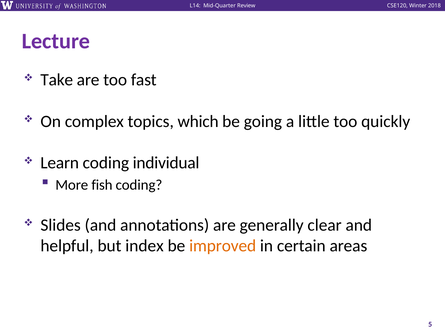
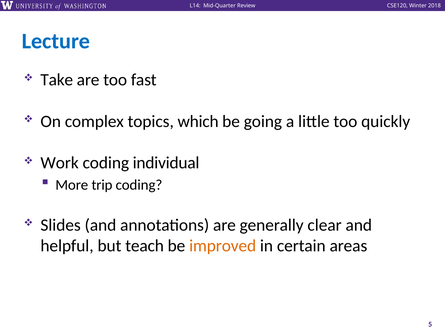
Lecture colour: purple -> blue
Learn: Learn -> Work
fish: fish -> trip
index: index -> teach
